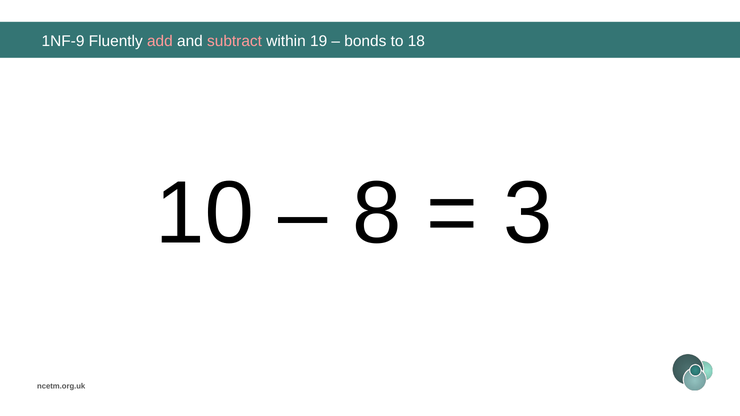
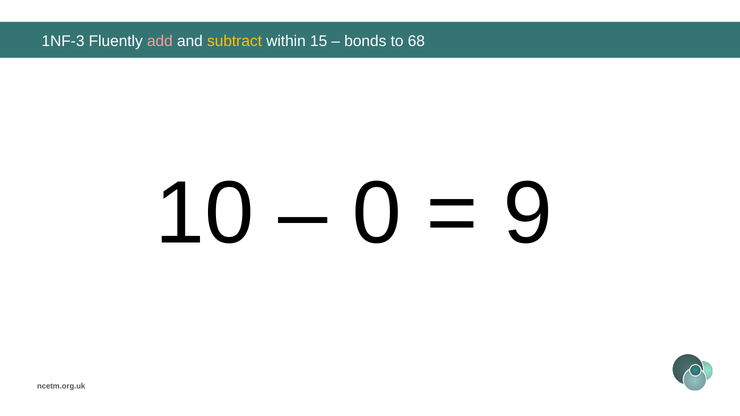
1NF-9: 1NF-9 -> 1NF-3
subtract colour: pink -> yellow
19: 19 -> 15
18: 18 -> 68
8: 8 -> 0
3: 3 -> 9
